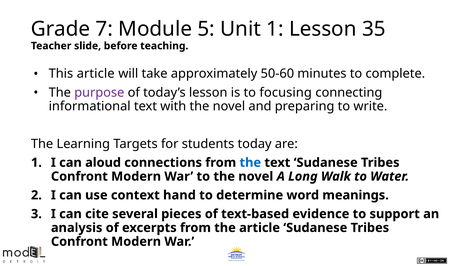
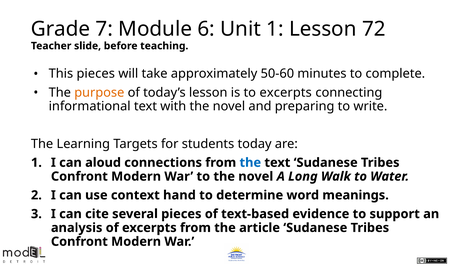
5: 5 -> 6
35: 35 -> 72
This article: article -> pieces
purpose colour: purple -> orange
to focusing: focusing -> excerpts
